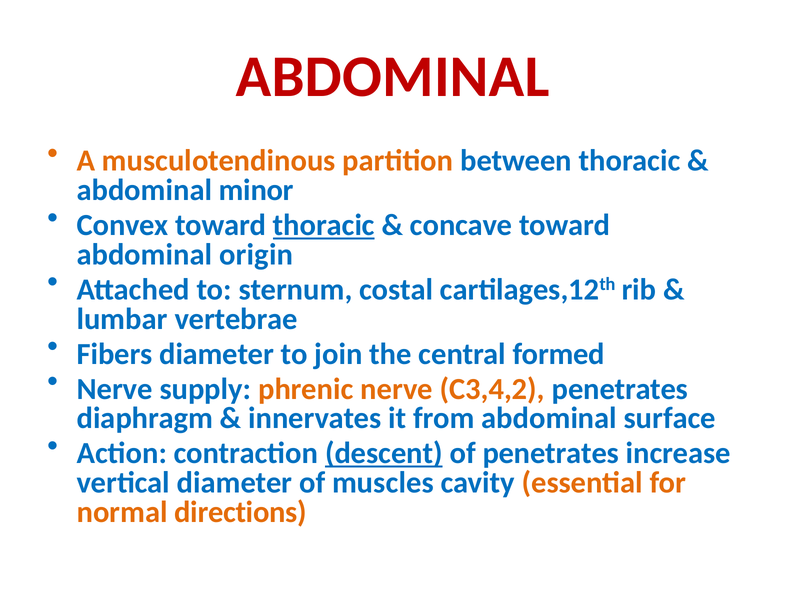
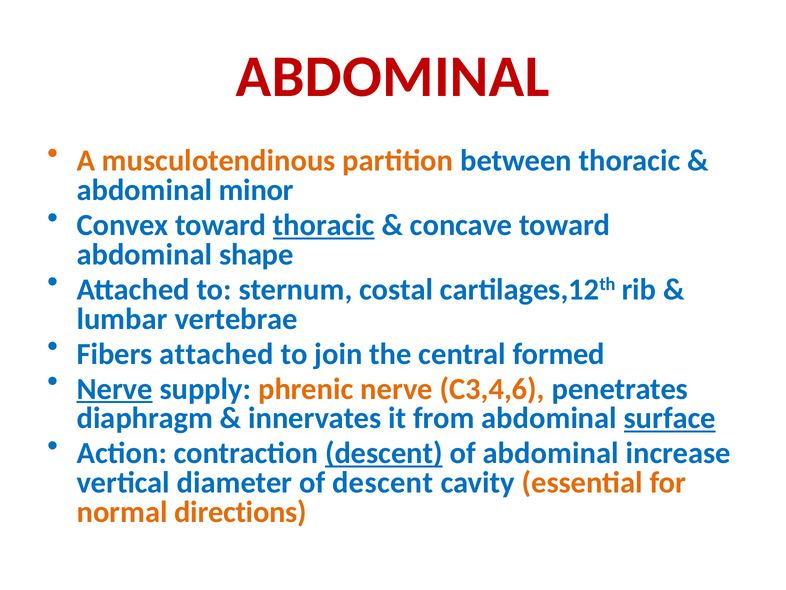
origin: origin -> shape
Fibers diameter: diameter -> attached
Nerve at (115, 389) underline: none -> present
C3,4,2: C3,4,2 -> C3,4,6
surface underline: none -> present
of penetrates: penetrates -> abdominal
of muscles: muscles -> descent
